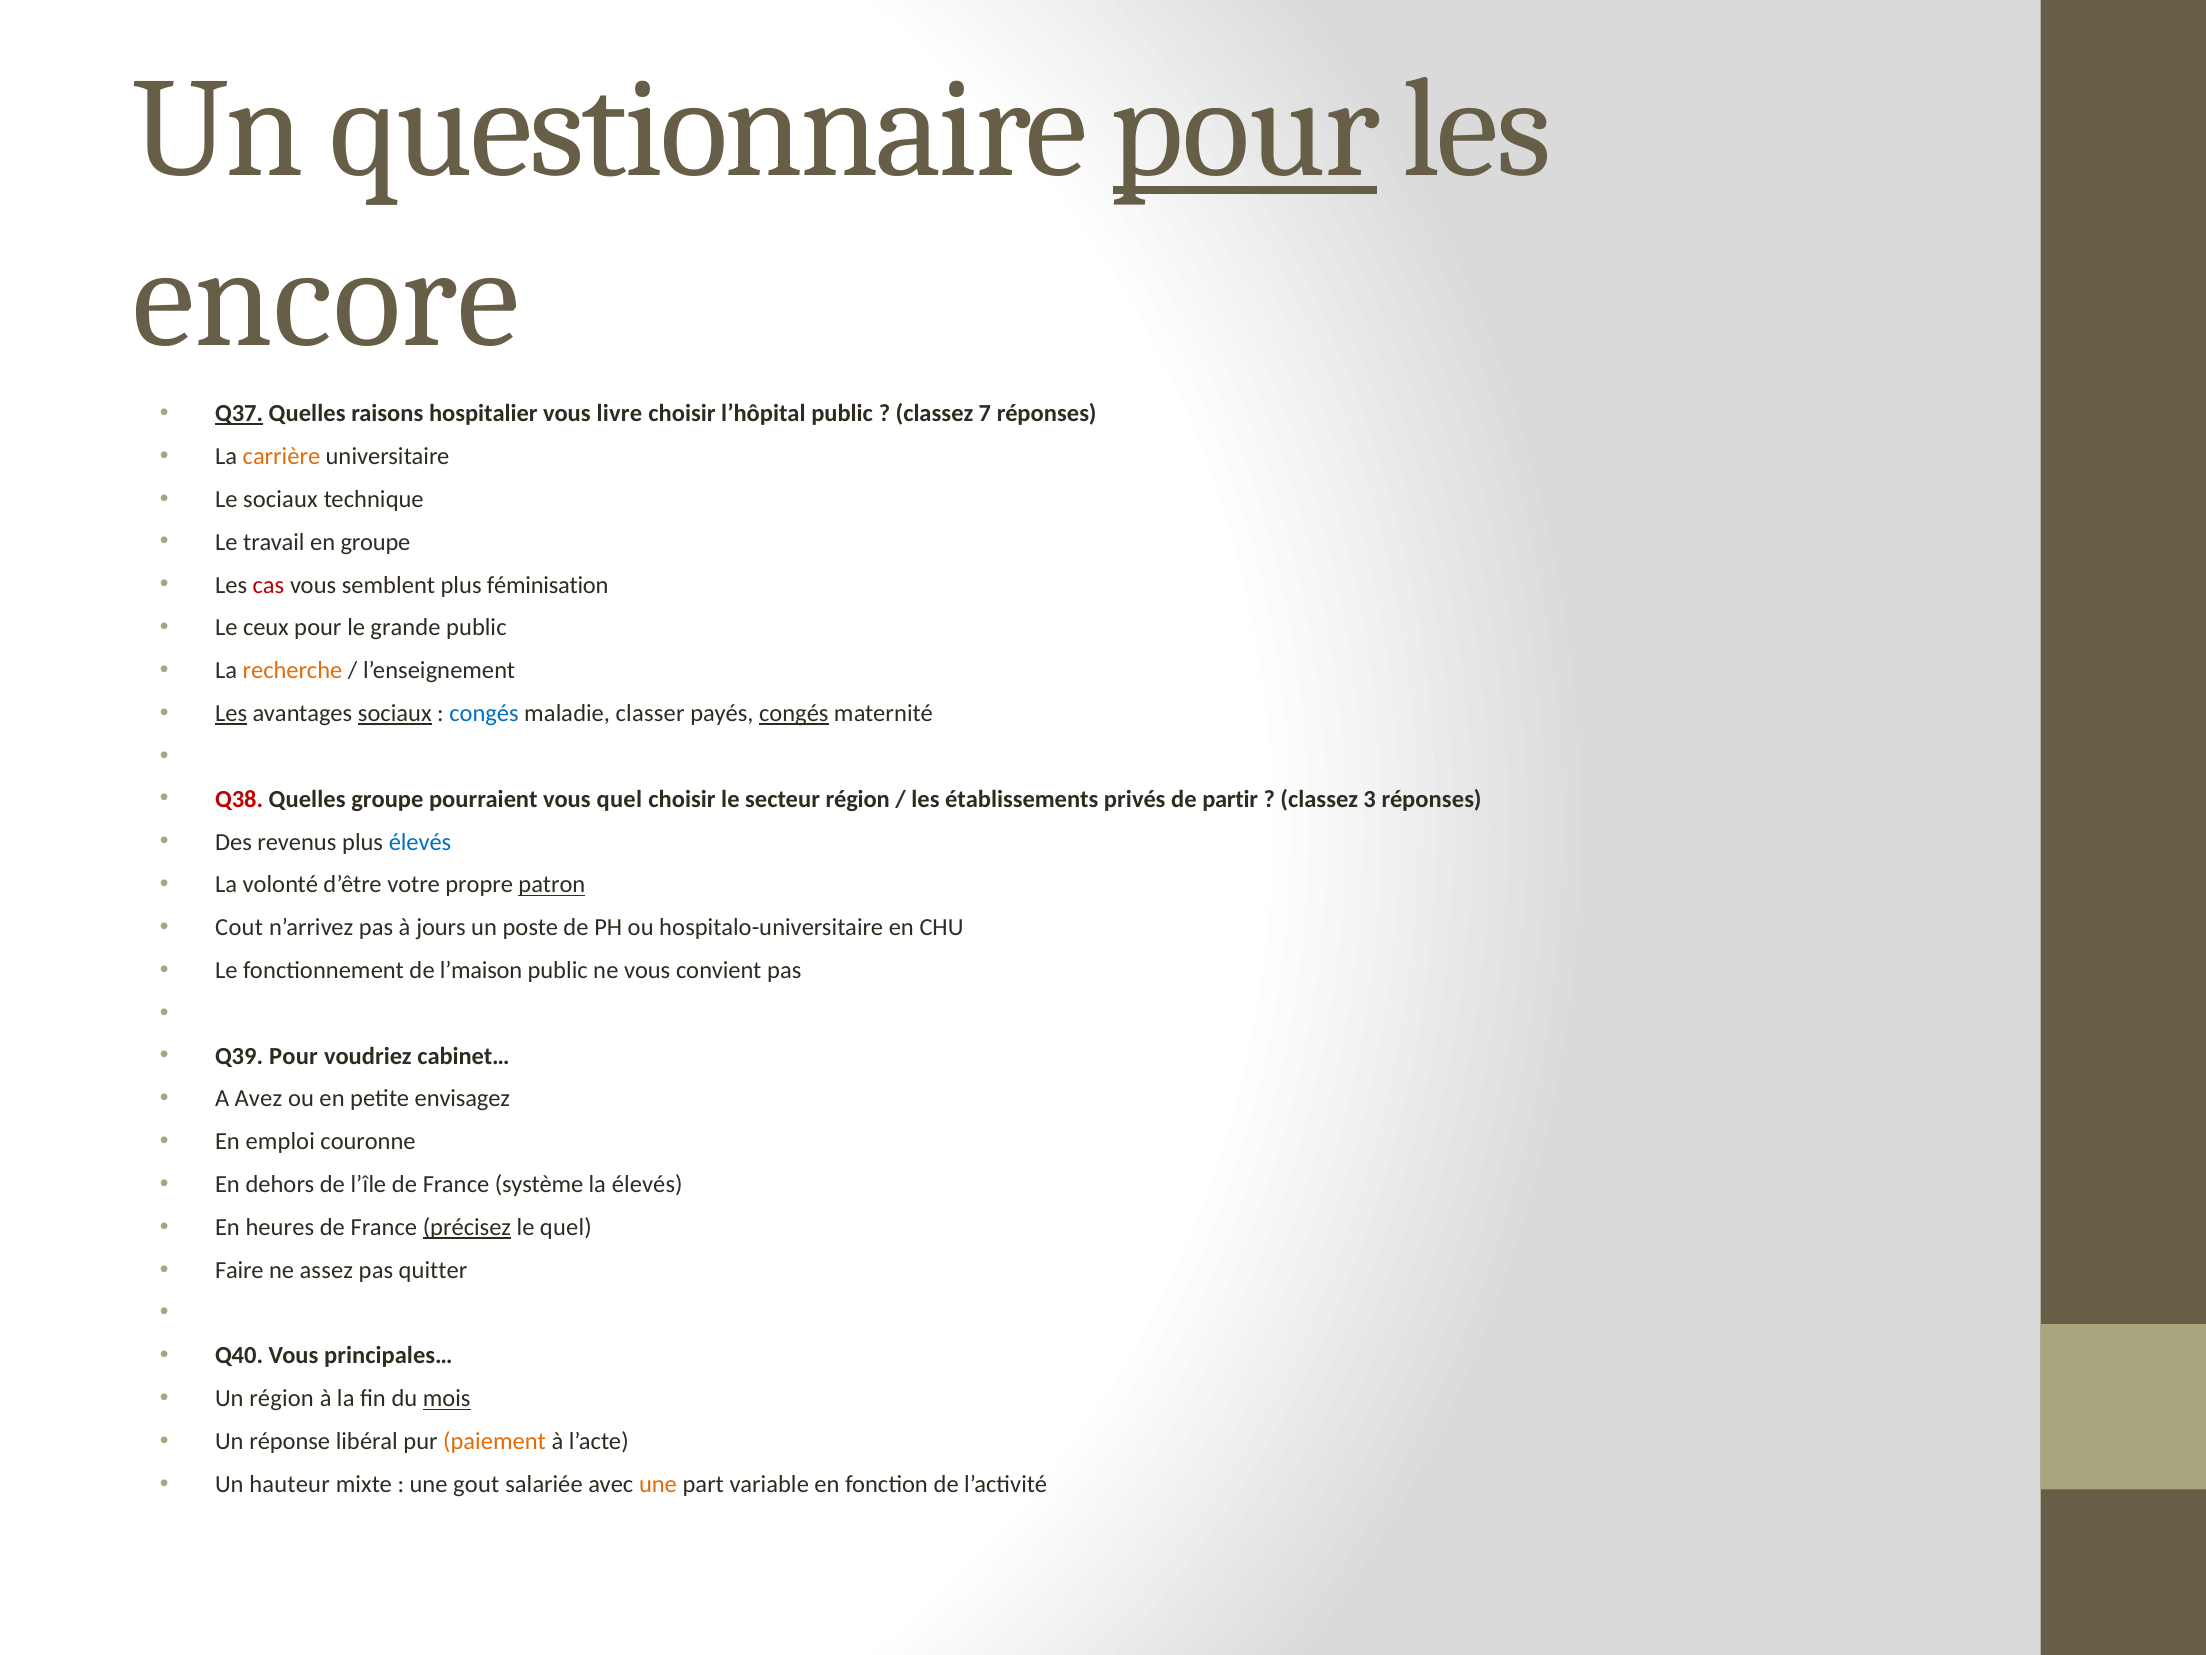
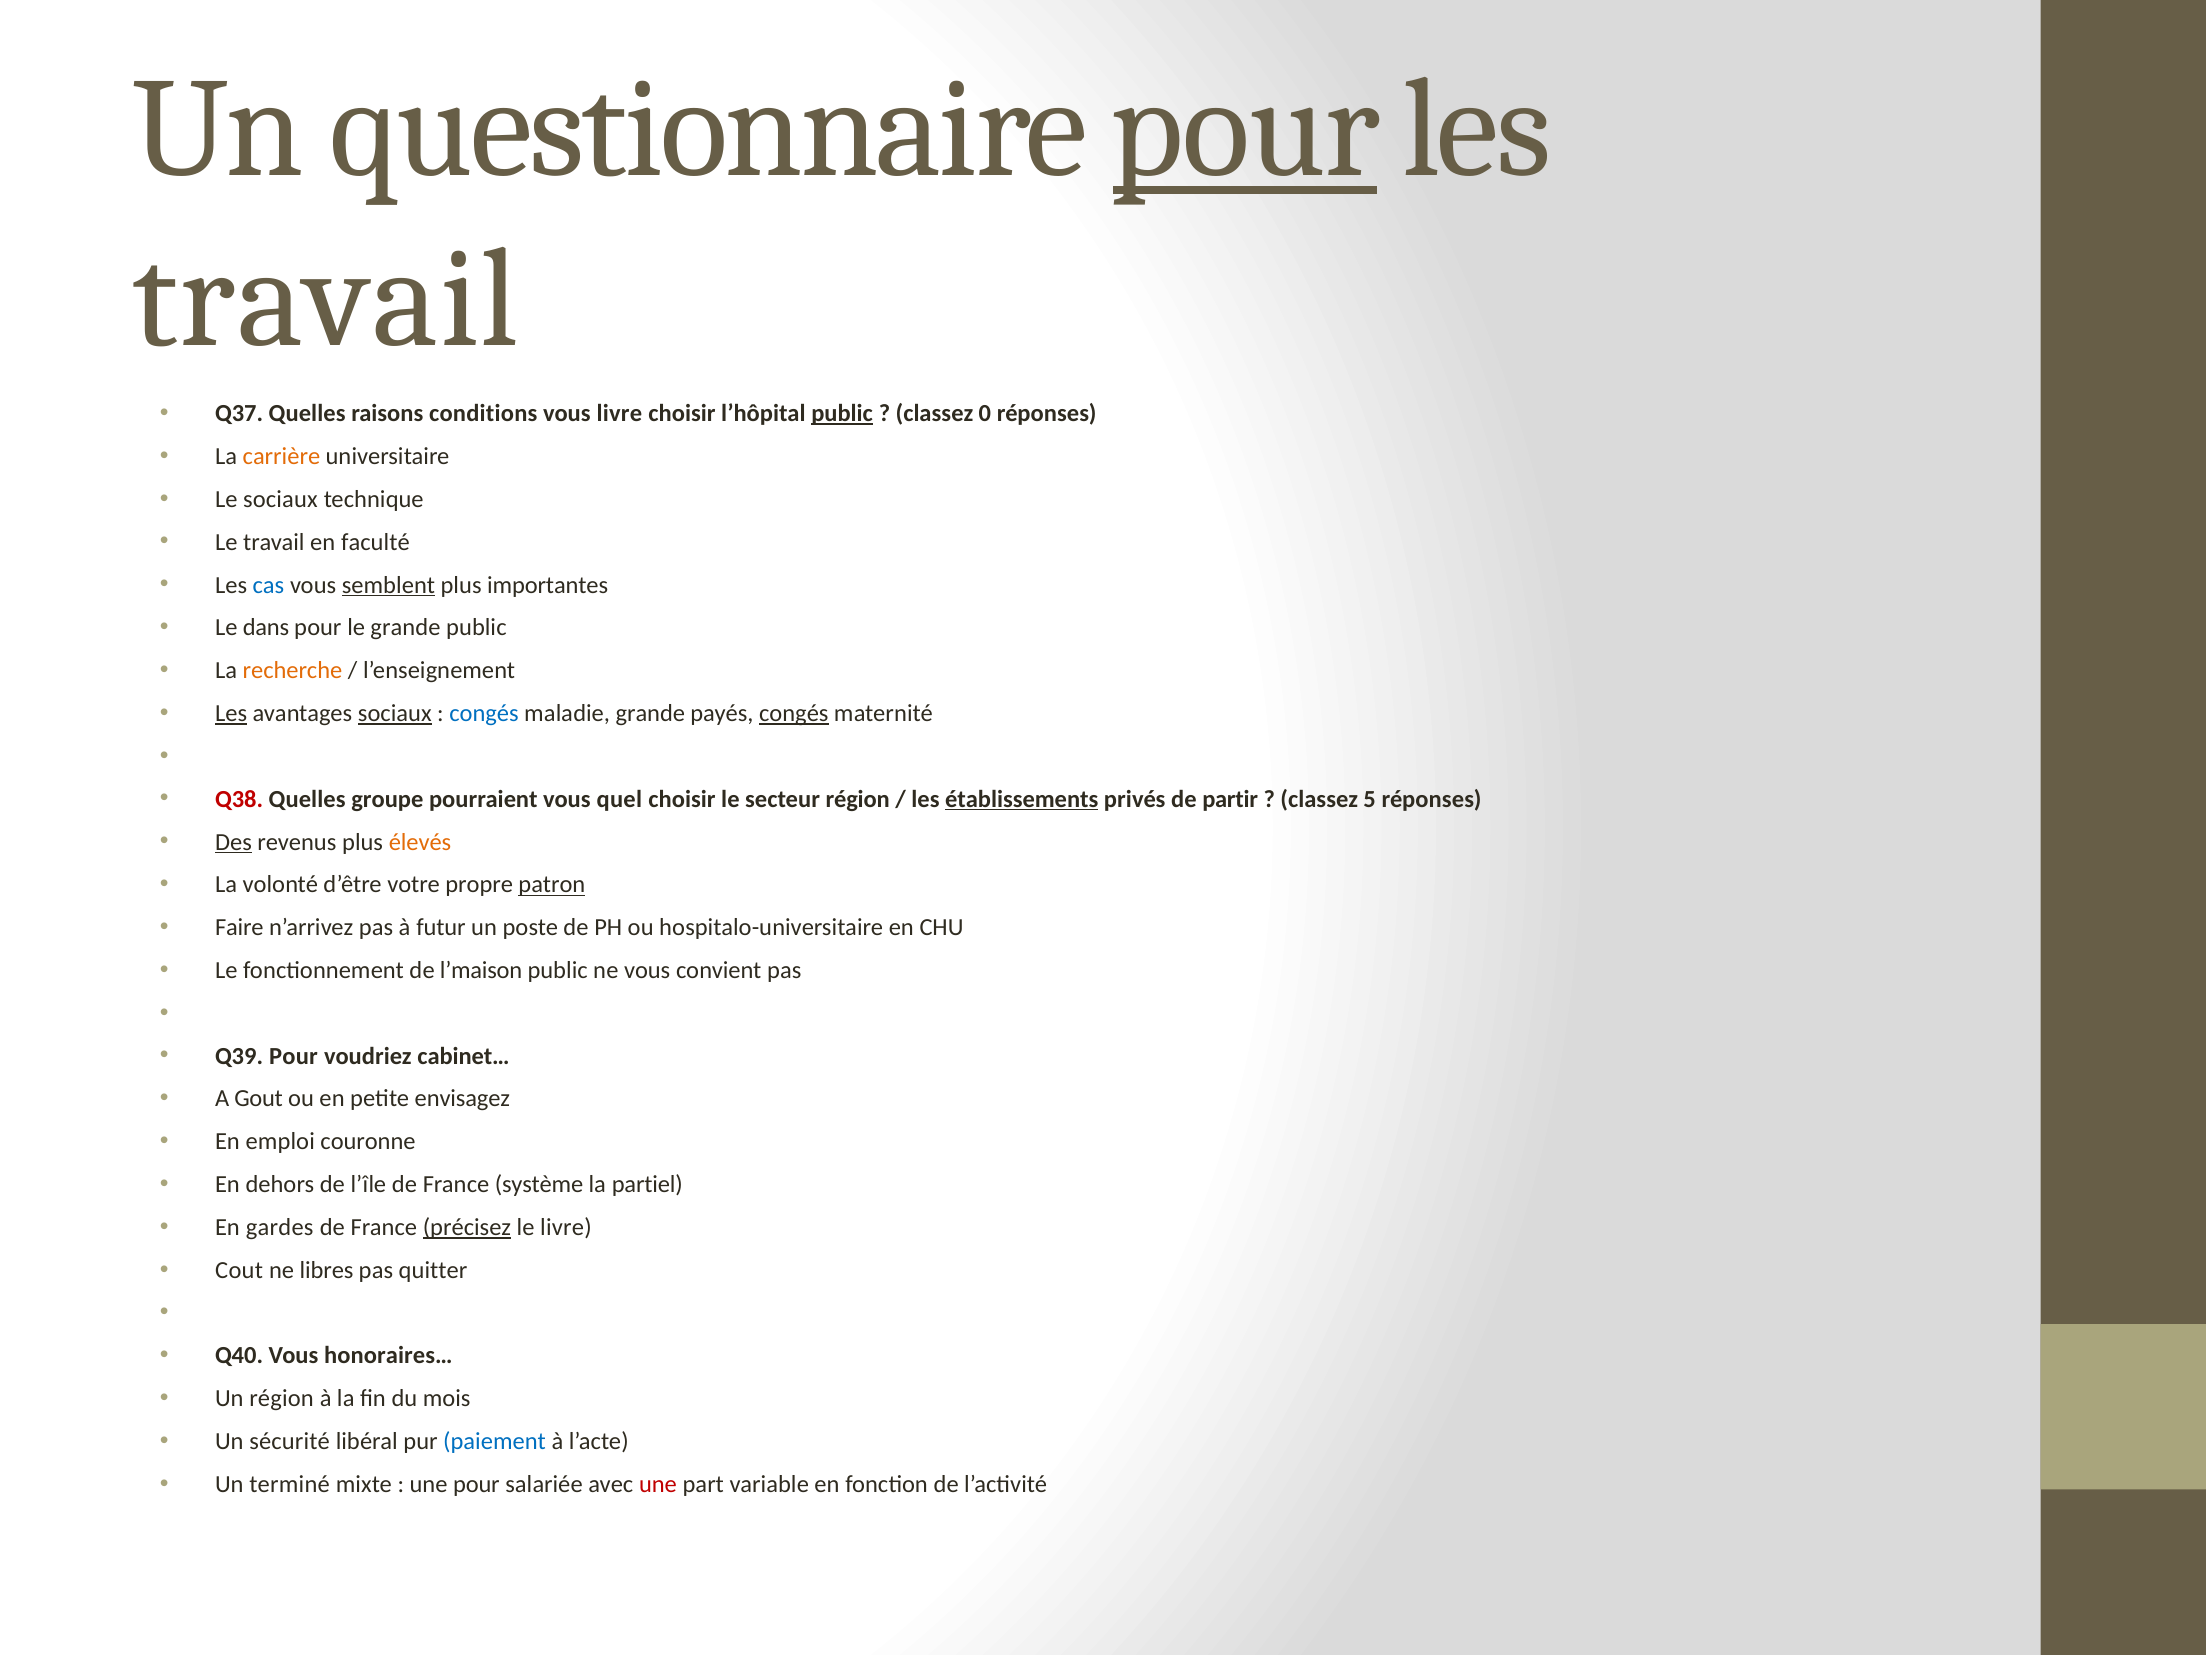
encore at (326, 299): encore -> travail
Q37 underline: present -> none
hospitalier: hospitalier -> conditions
public at (842, 413) underline: none -> present
7: 7 -> 0
en groupe: groupe -> faculté
cas colour: red -> blue
semblent underline: none -> present
féminisation: féminisation -> importantes
ceux: ceux -> dans
maladie classer: classer -> grande
établissements underline: none -> present
3: 3 -> 5
Des underline: none -> present
élevés at (420, 842) colour: blue -> orange
Cout: Cout -> Faire
jours: jours -> futur
Avez: Avez -> Gout
la élevés: élevés -> partiel
heures: heures -> gardes
le quel: quel -> livre
Faire: Faire -> Cout
assez: assez -> libres
principales…: principales… -> honoraires…
mois underline: present -> none
réponse: réponse -> sécurité
paiement colour: orange -> blue
hauteur: hauteur -> terminé
une gout: gout -> pour
une at (658, 1484) colour: orange -> red
